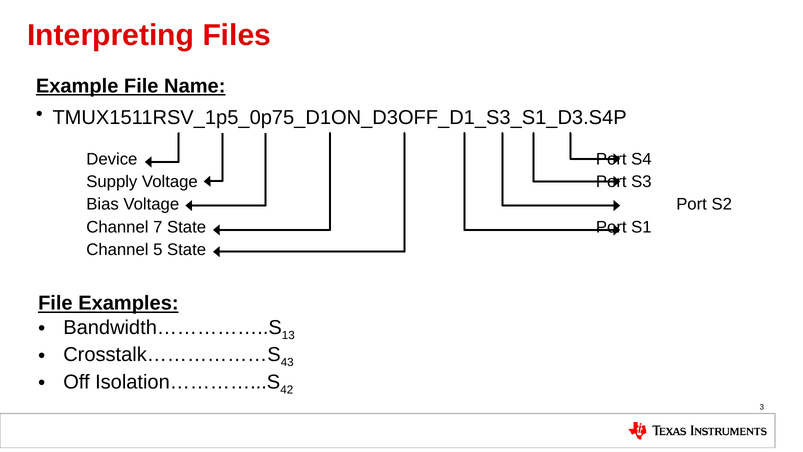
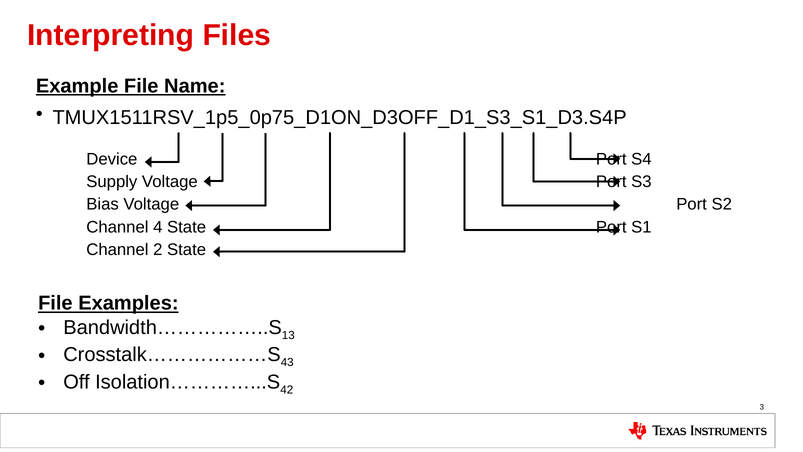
7: 7 -> 4
5: 5 -> 2
